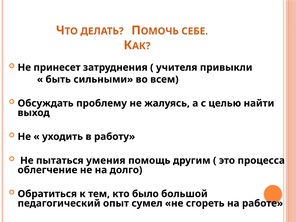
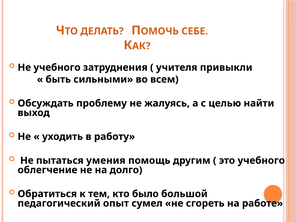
Не принесет: принесет -> учебного
это процесса: процесса -> учебного
